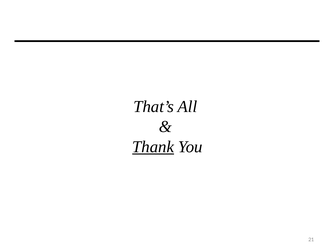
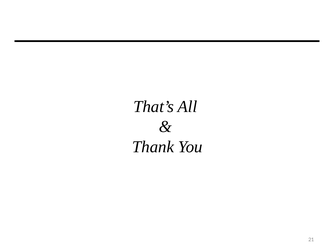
Thank underline: present -> none
